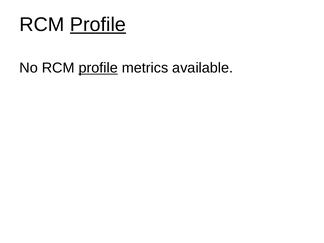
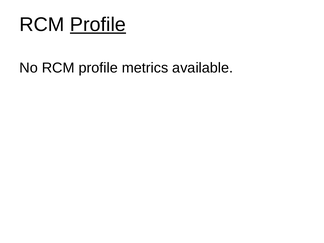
profile at (98, 68) underline: present -> none
